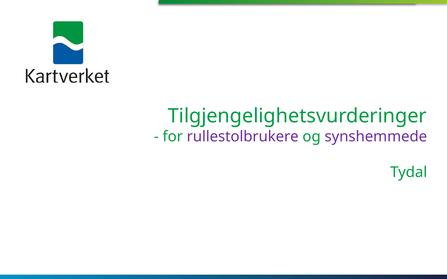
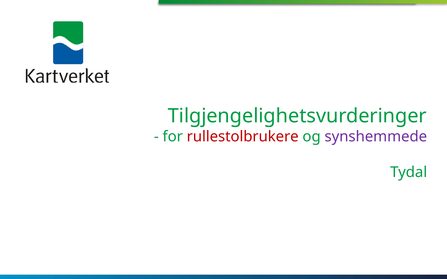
rullestolbrukere colour: purple -> red
